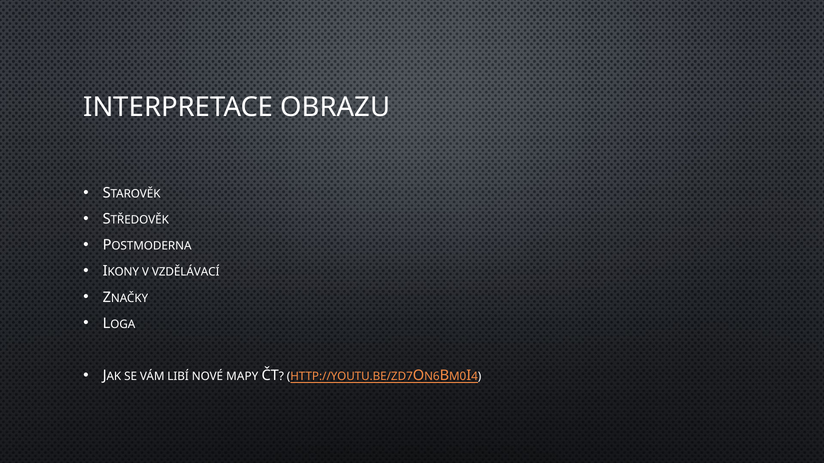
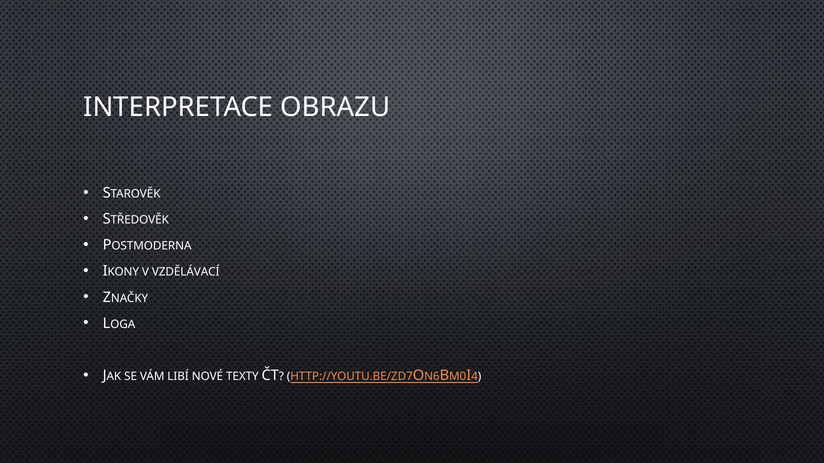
MAPY: MAPY -> TEXTY
